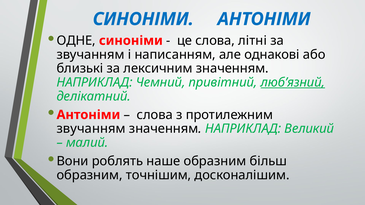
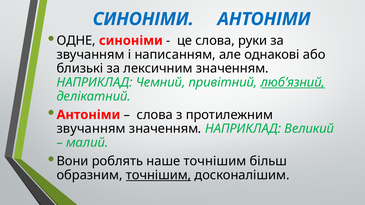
літні: літні -> руки
наше образним: образним -> точнішим
точнішим at (159, 175) underline: none -> present
